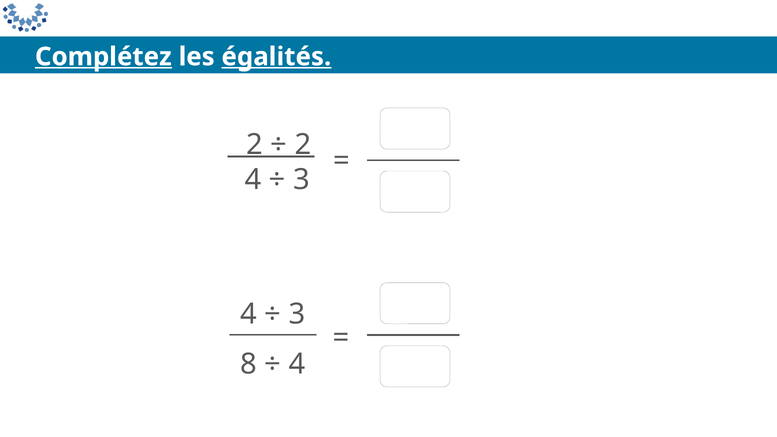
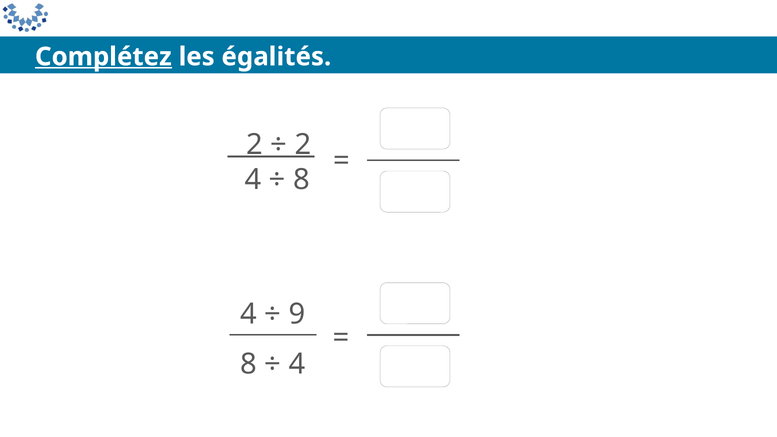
égalités underline: present -> none
3 at (301, 180): 3 -> 8
3 at (297, 314): 3 -> 9
